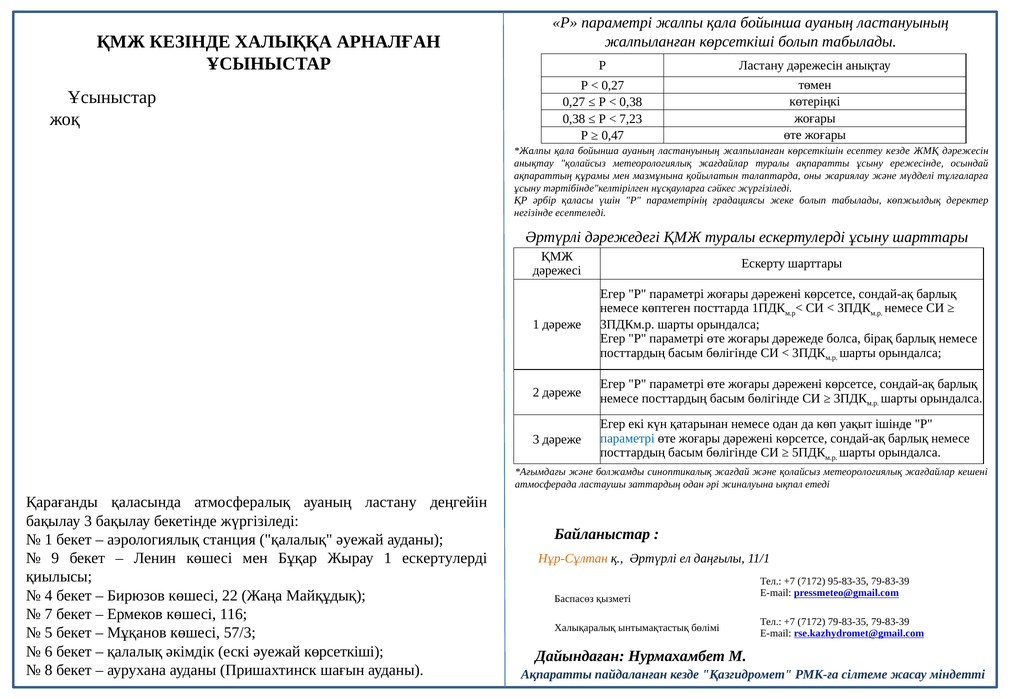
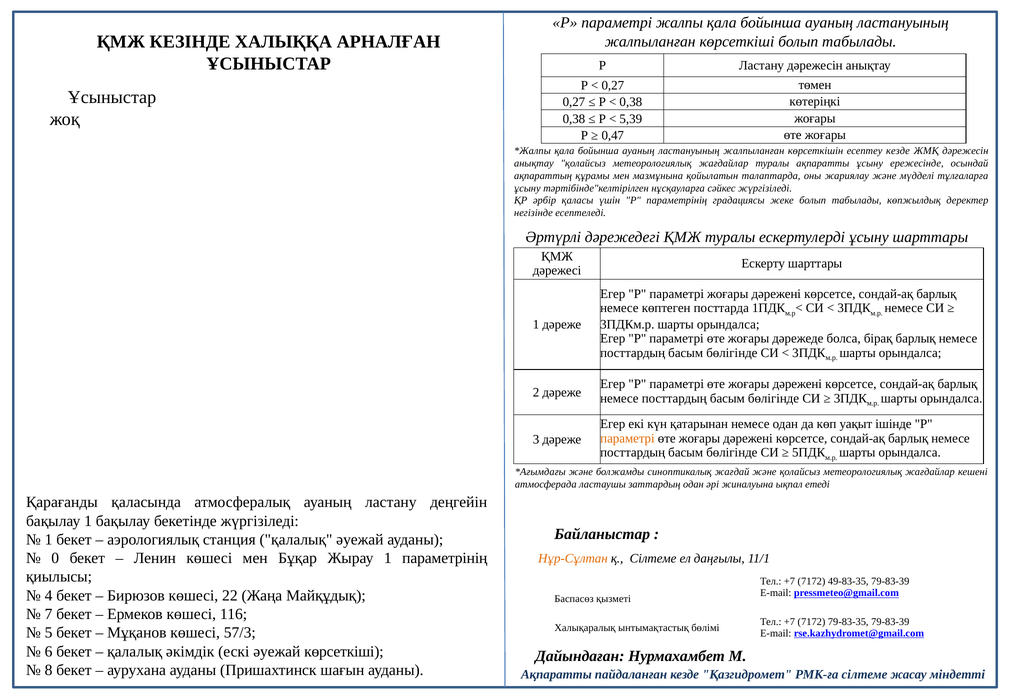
7,23: 7,23 -> 5,39
параметрі at (627, 438) colour: blue -> orange
бақылау 3: 3 -> 1
9: 9 -> 0
1 ескертулерді: ескертулерді -> параметрінің
қ Әртүрлі: Әртүрлі -> Сілтеме
95-83-35: 95-83-35 -> 49-83-35
